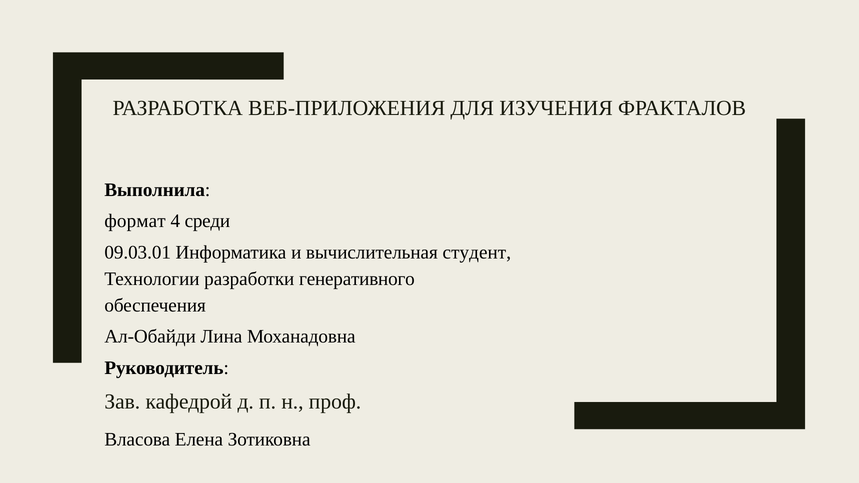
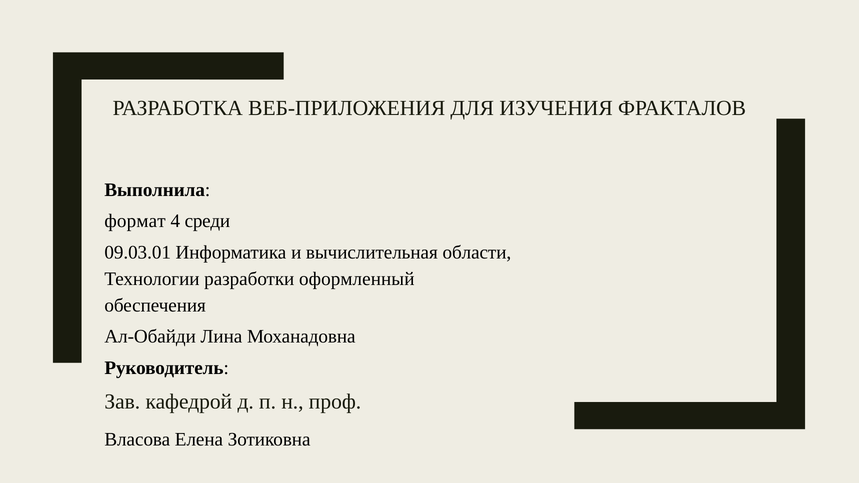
студент: студент -> области
генеративного: генеративного -> оформленный
